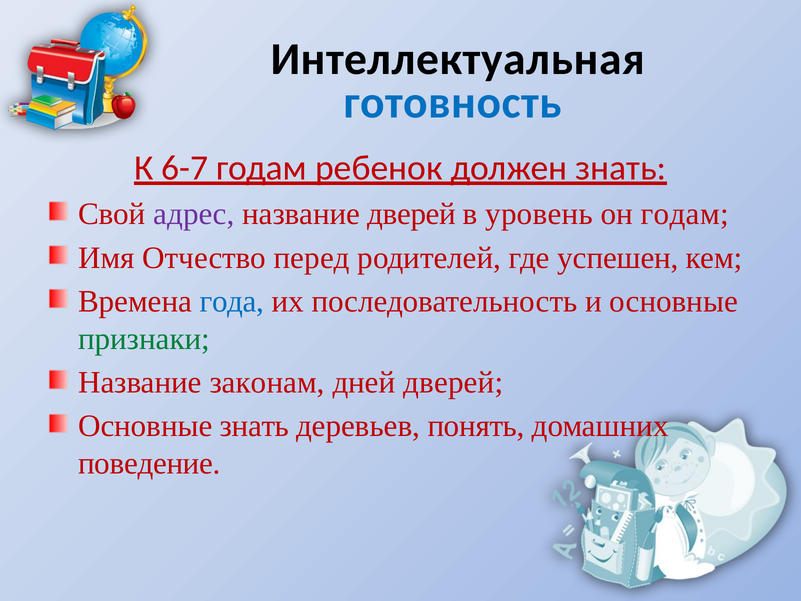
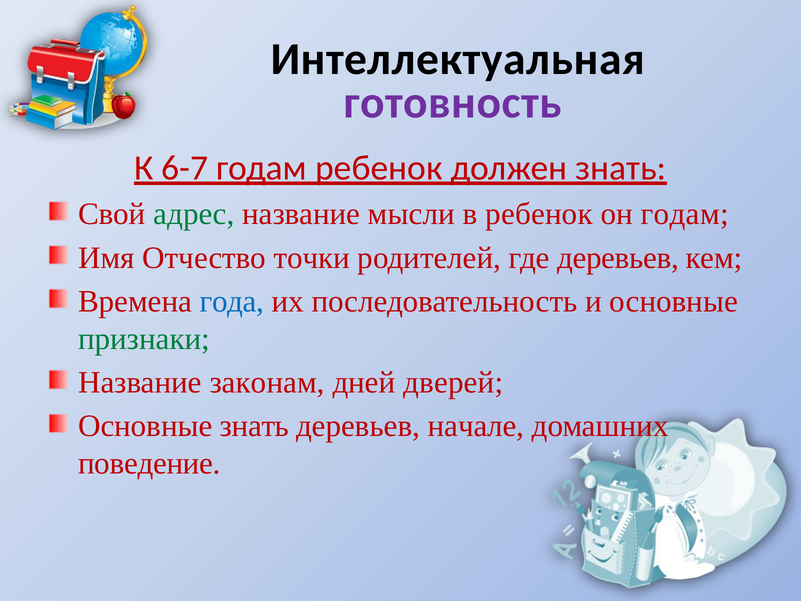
готовность colour: blue -> purple
адрес colour: purple -> green
название дверей: дверей -> мысли
в уровень: уровень -> ребенок
перед: перед -> точки
где успешен: успешен -> деревьев
понять: понять -> начале
